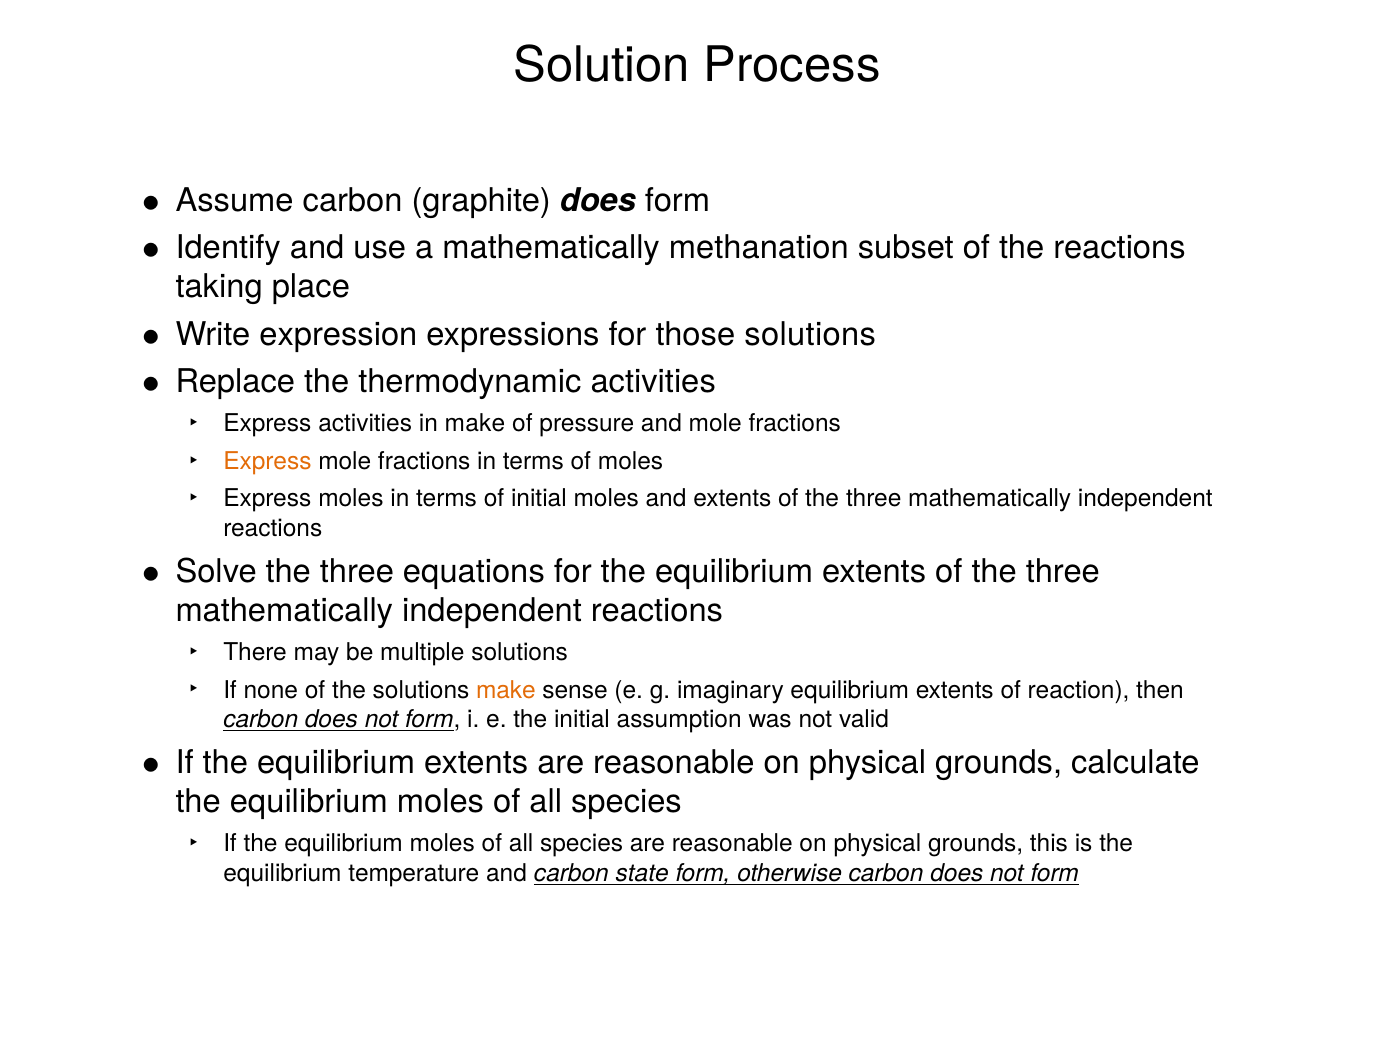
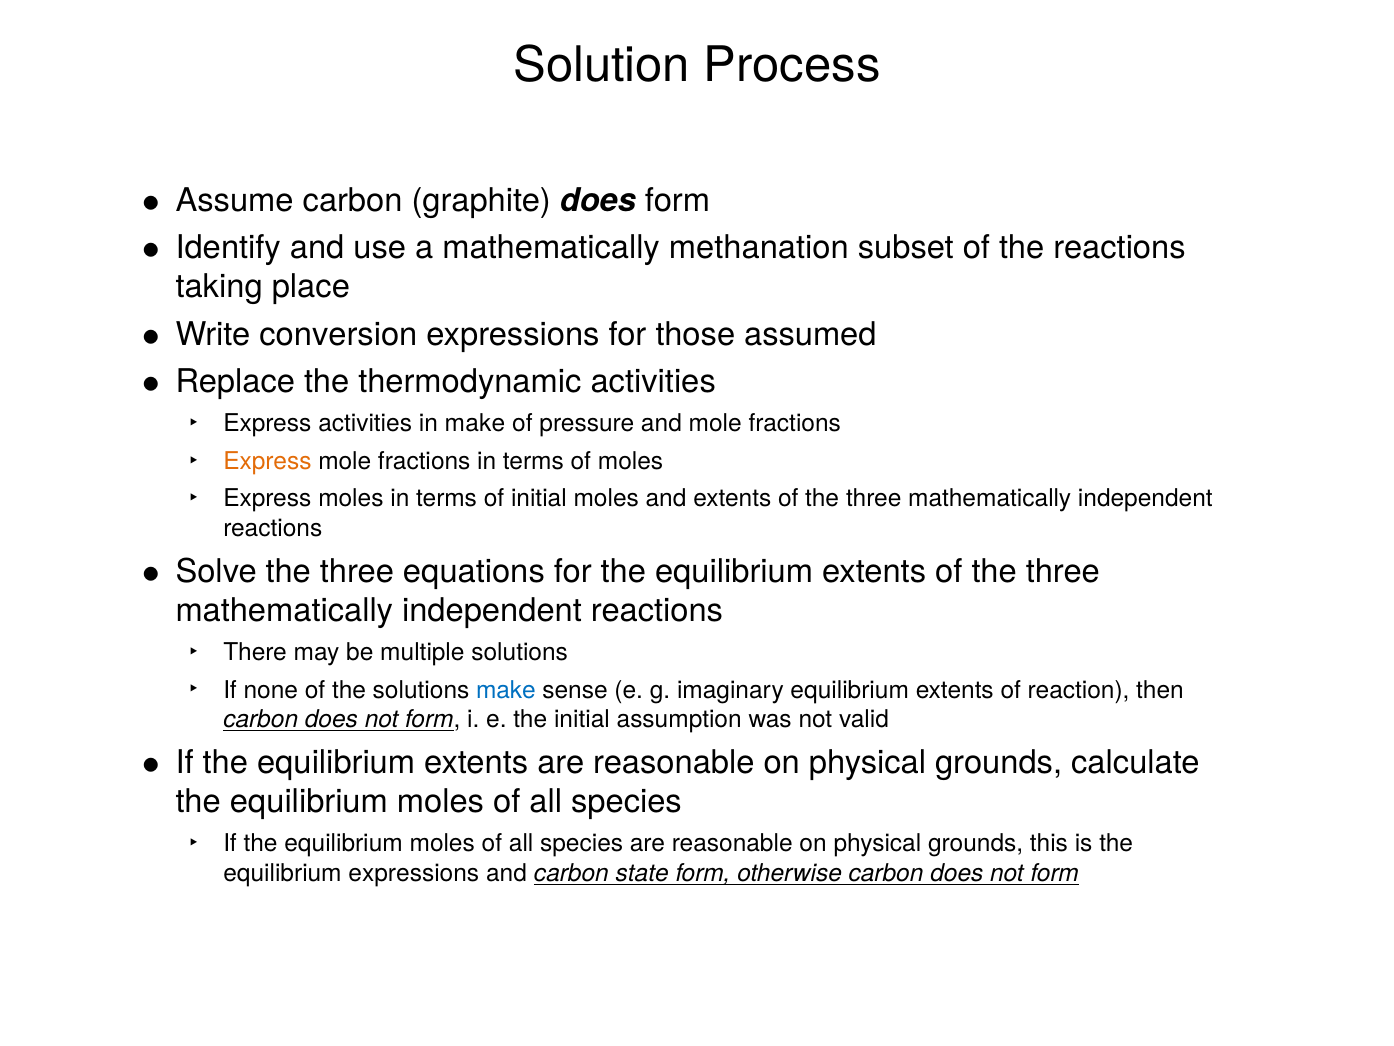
expression: expression -> conversion
those solutions: solutions -> assumed
make at (506, 690) colour: orange -> blue
equilibrium temperature: temperature -> expressions
